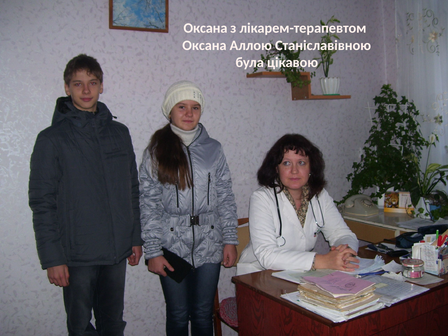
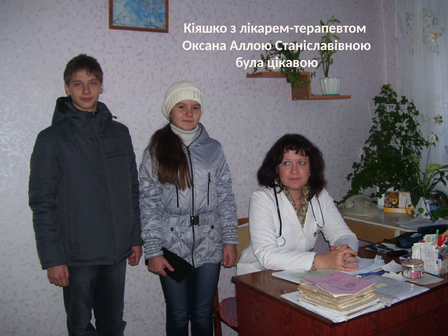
Оксана at (205, 28): Оксана -> Кіяшко
